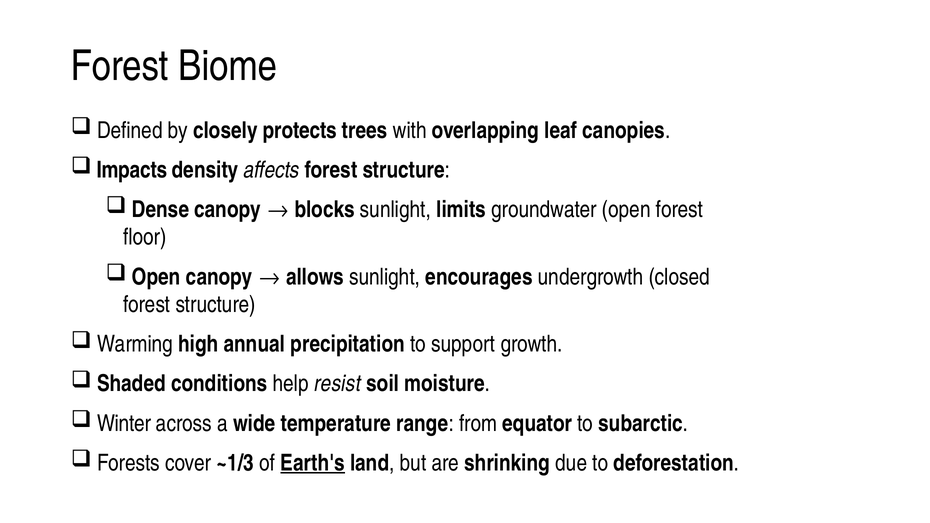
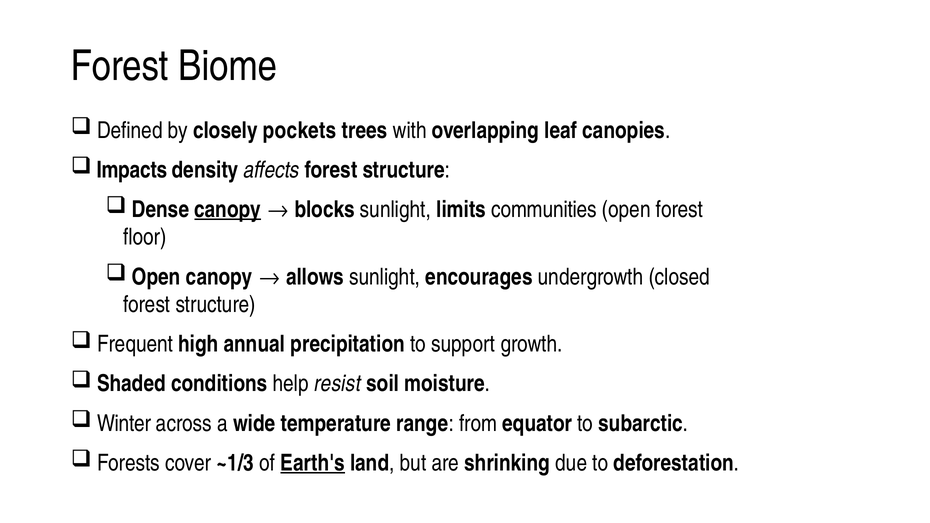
protects: protects -> pockets
canopy at (228, 209) underline: none -> present
groundwater: groundwater -> communities
Warming: Warming -> Frequent
